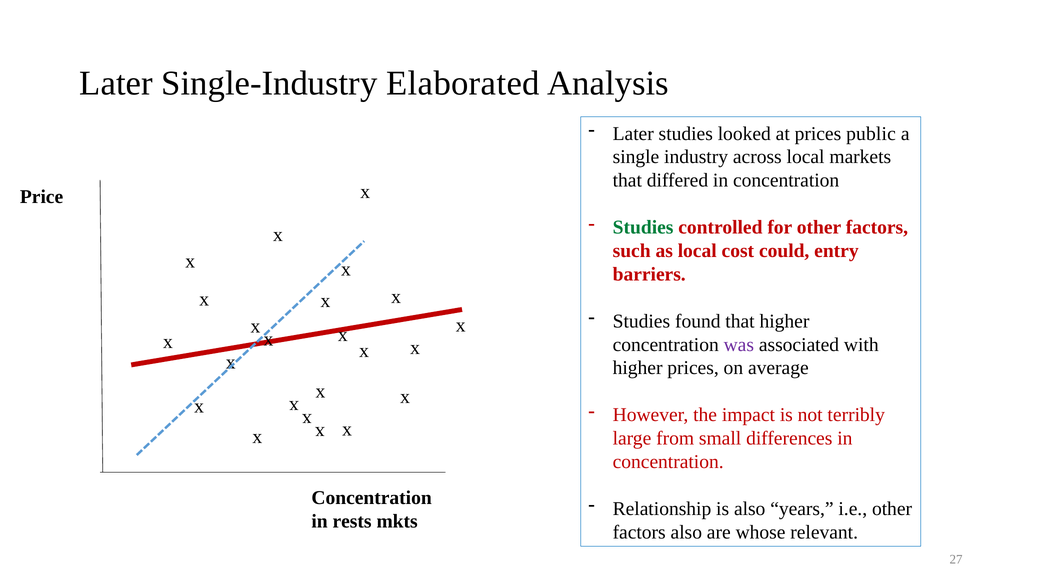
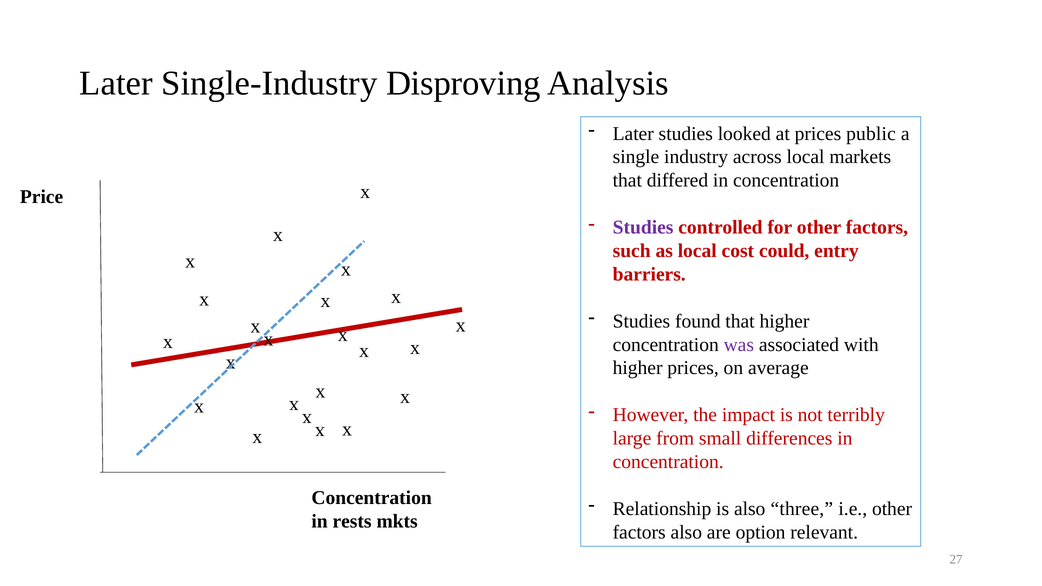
Elaborated: Elaborated -> Disproving
Studies at (643, 227) colour: green -> purple
years: years -> three
whose: whose -> option
